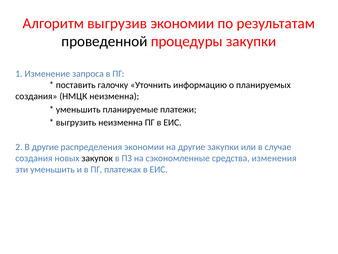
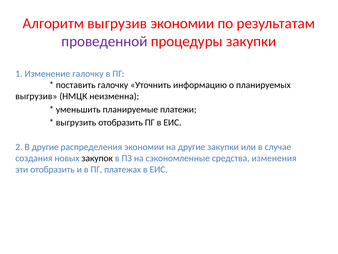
проведенной colour: black -> purple
Изменение запроса: запроса -> галочку
создания at (36, 96): создания -> выгрузив
выгрузить неизменна: неизменна -> отобразить
эти уменьшить: уменьшить -> отобразить
